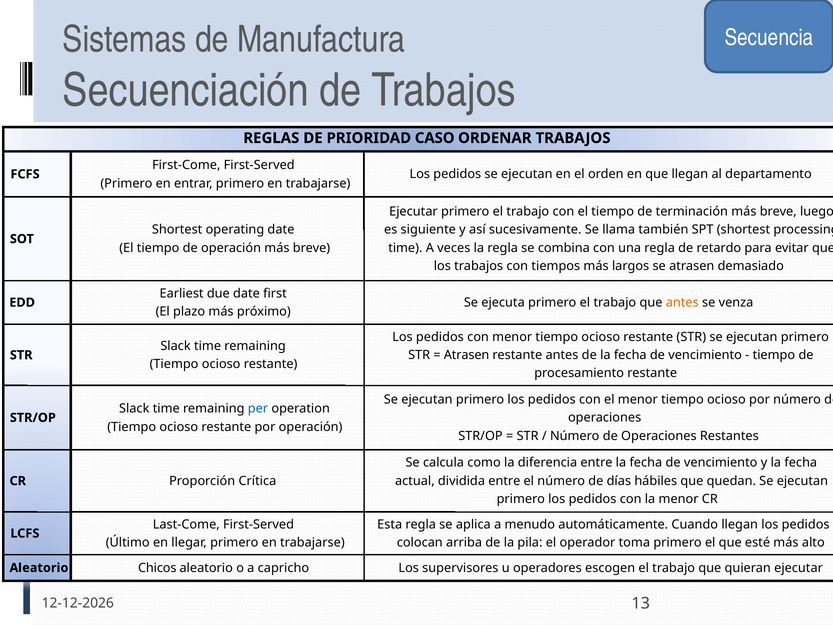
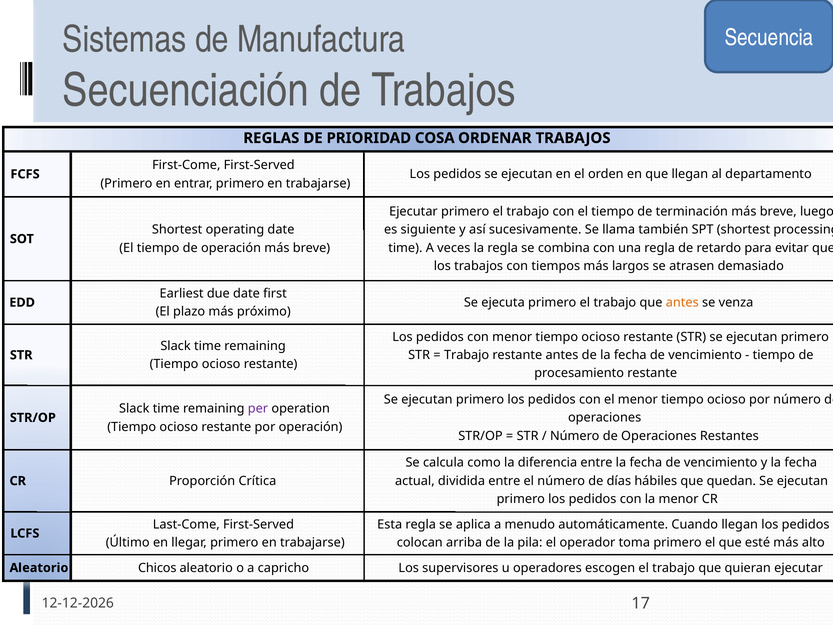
CASO: CASO -> COSA
Atrasen at (467, 355): Atrasen -> Trabajo
per colour: blue -> purple
13: 13 -> 17
